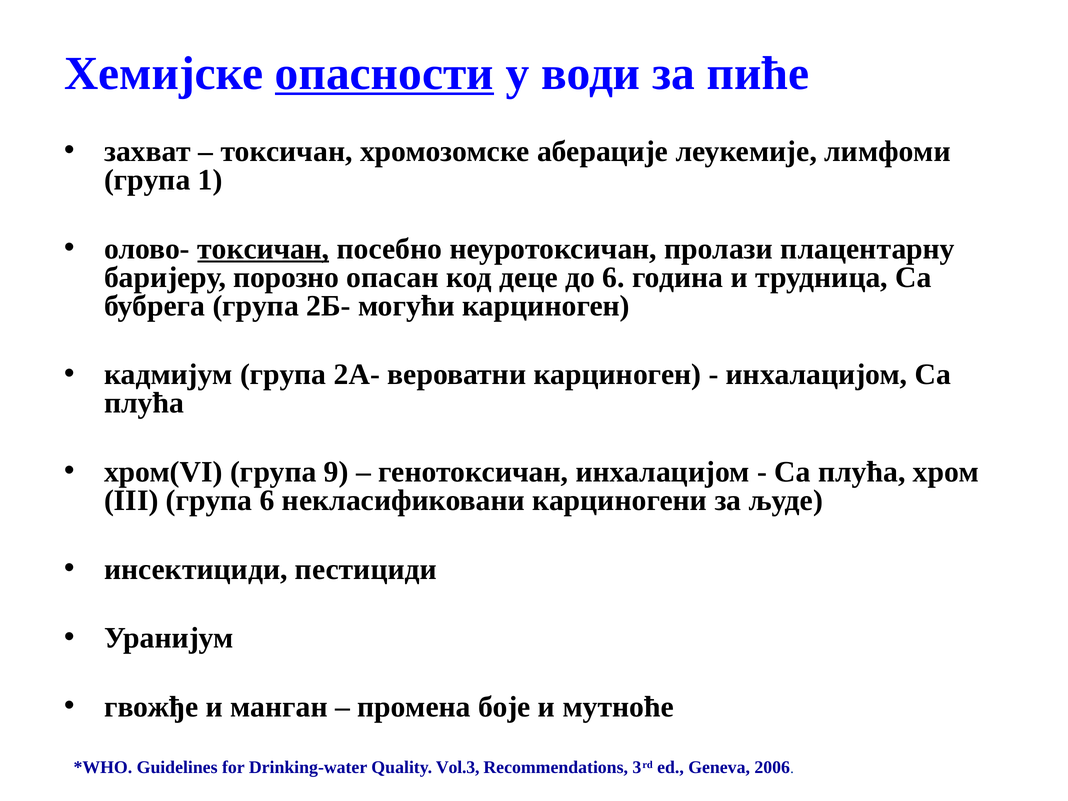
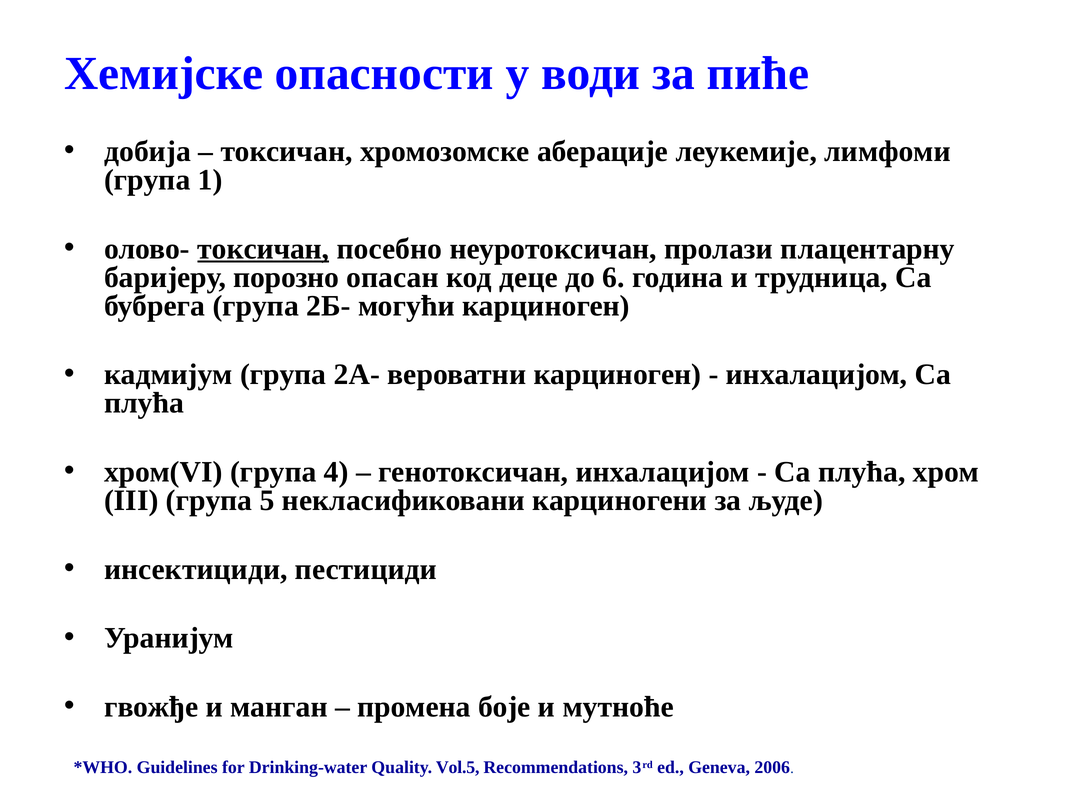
опасности underline: present -> none
захват: захват -> добија
9: 9 -> 4
група 6: 6 -> 5
Vol.3: Vol.3 -> Vol.5
